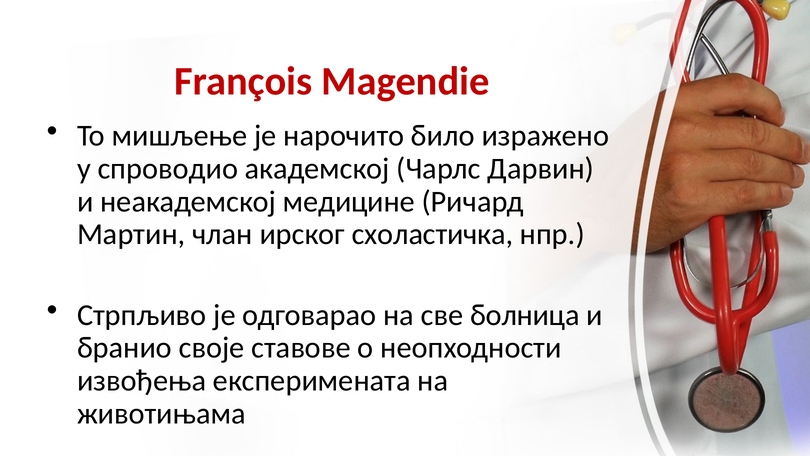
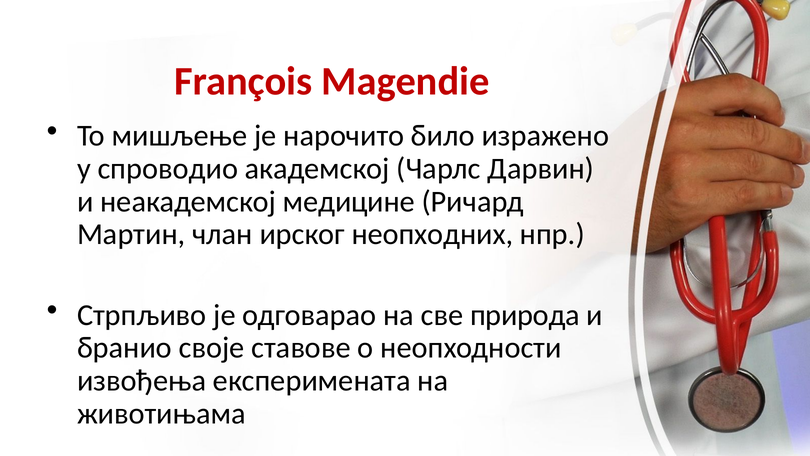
схоластичка: схоластичка -> неопходних
болница: болница -> природа
